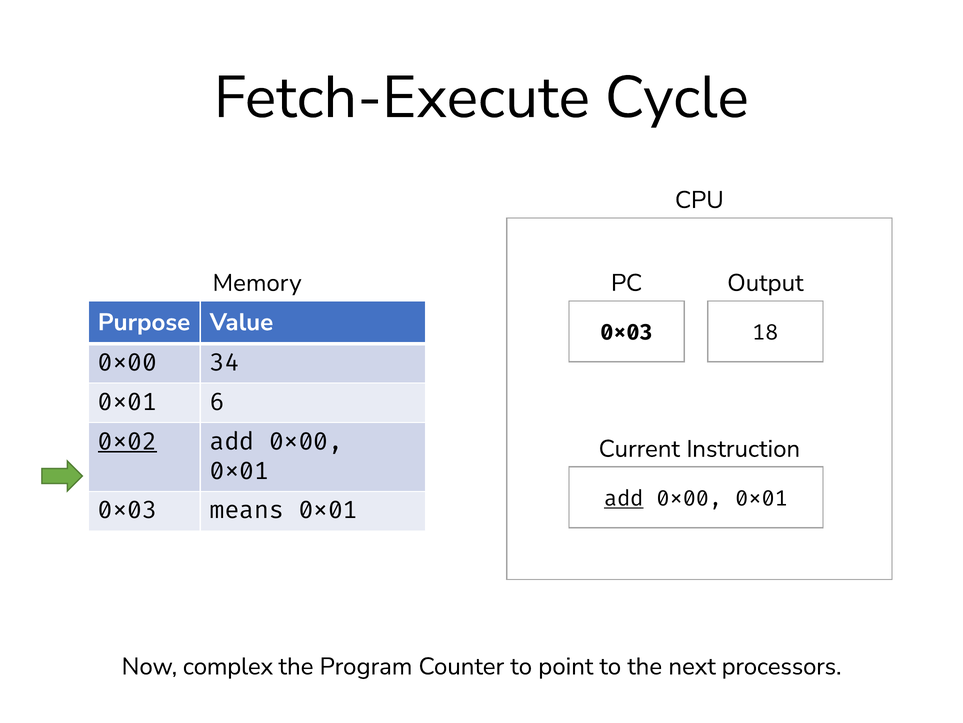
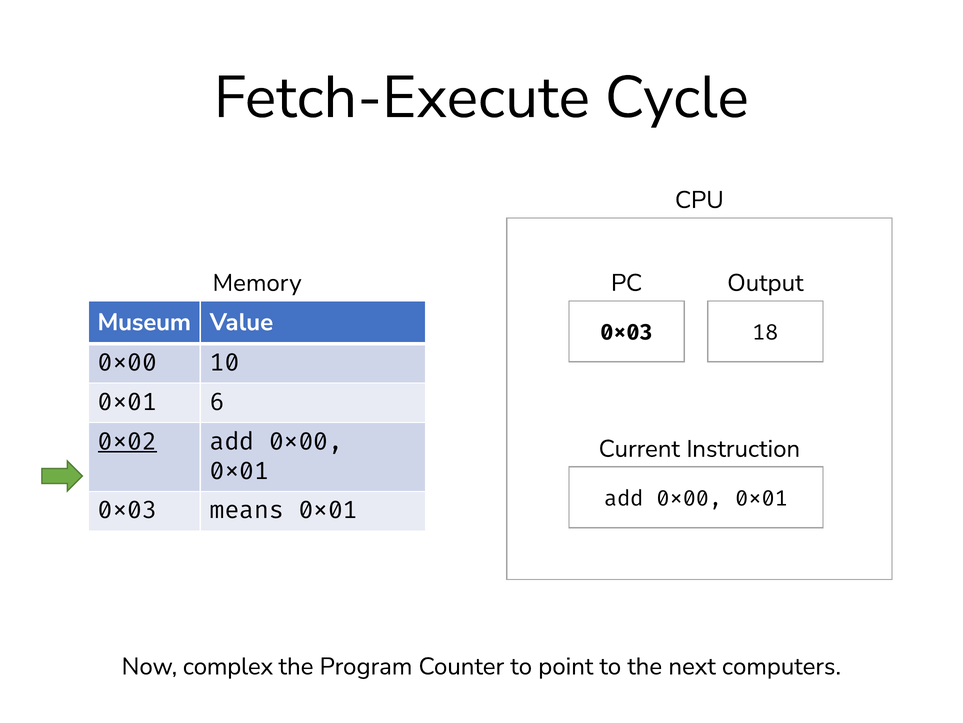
Purpose: Purpose -> Museum
34: 34 -> 10
add at (624, 498) underline: present -> none
processors: processors -> computers
